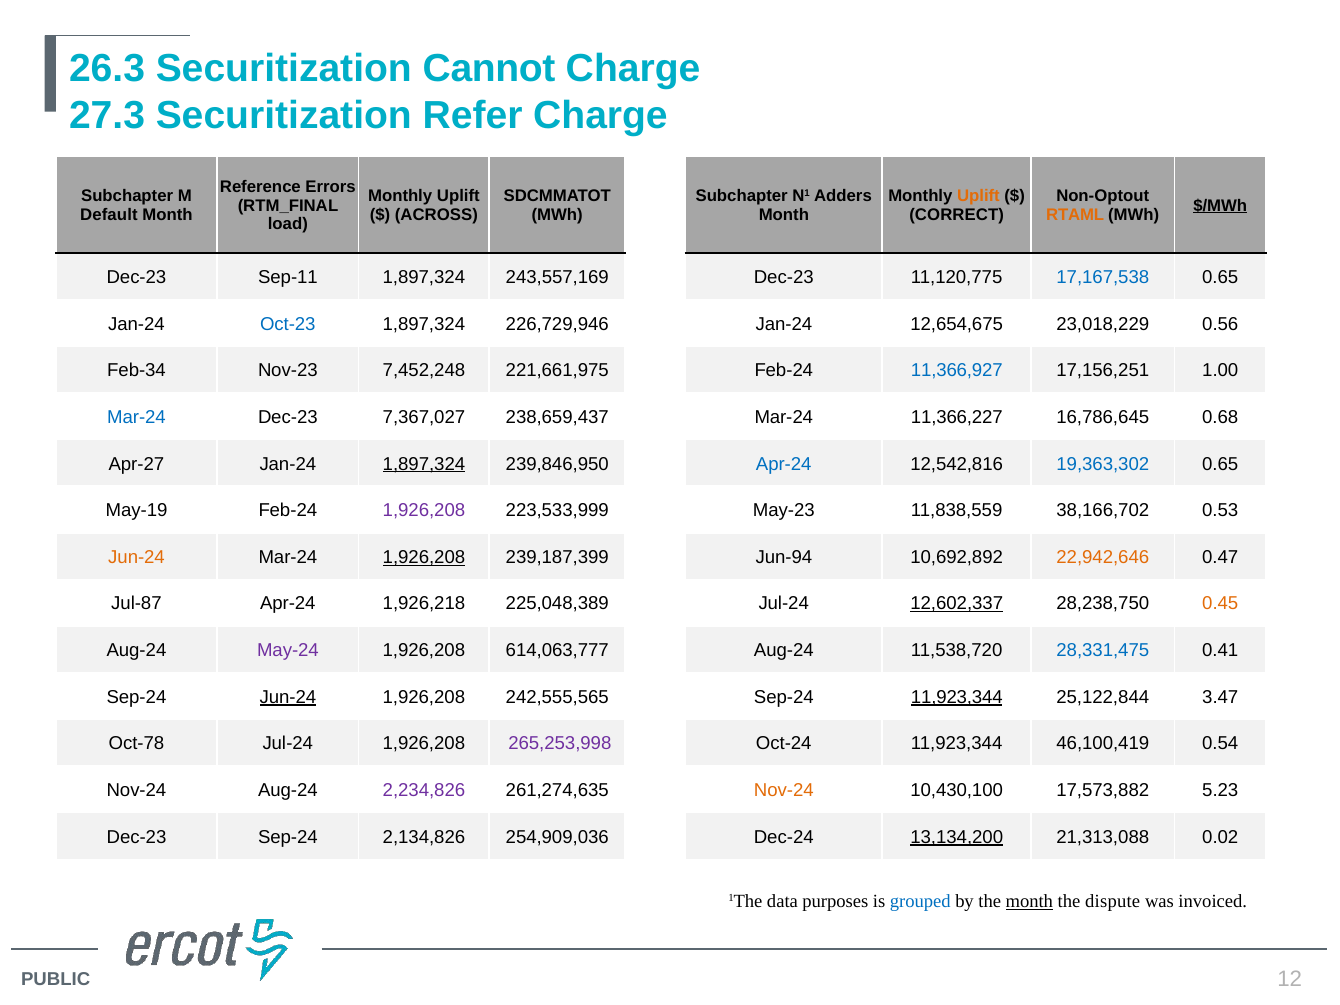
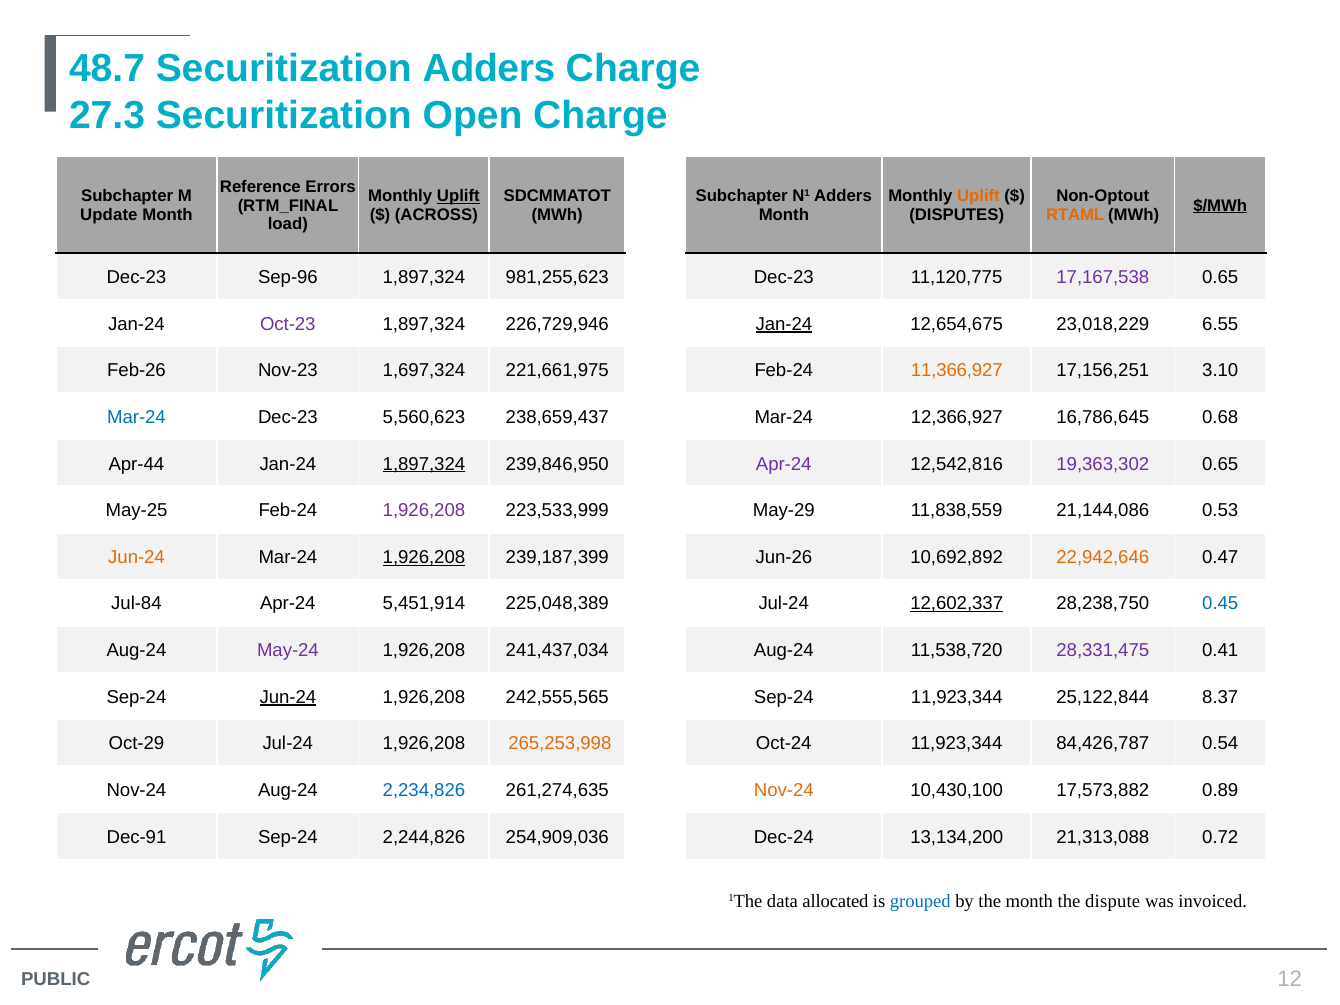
26.3: 26.3 -> 48.7
Securitization Cannot: Cannot -> Adders
Refer: Refer -> Open
Uplift at (458, 196) underline: none -> present
Default: Default -> Update
CORRECT: CORRECT -> DISPUTES
Sep-11: Sep-11 -> Sep-96
243,557,169: 243,557,169 -> 981,255,623
17,167,538 colour: blue -> purple
Oct-23 colour: blue -> purple
Jan-24 at (784, 324) underline: none -> present
0.56: 0.56 -> 6.55
Feb-34: Feb-34 -> Feb-26
7,452,248: 7,452,248 -> 1,697,324
11,366,927 colour: blue -> orange
1.00: 1.00 -> 3.10
7,367,027: 7,367,027 -> 5,560,623
11,366,227: 11,366,227 -> 12,366,927
Apr-27: Apr-27 -> Apr-44
Apr-24 at (784, 464) colour: blue -> purple
19,363,302 colour: blue -> purple
May-19: May-19 -> May-25
May-23: May-23 -> May-29
38,166,702: 38,166,702 -> 21,144,086
Jun-94: Jun-94 -> Jun-26
Jul-87: Jul-87 -> Jul-84
1,926,218: 1,926,218 -> 5,451,914
0.45 colour: orange -> blue
614,063,777: 614,063,777 -> 241,437,034
28,331,475 colour: blue -> purple
11,923,344 at (957, 697) underline: present -> none
3.47: 3.47 -> 8.37
Oct-78: Oct-78 -> Oct-29
265,253,998 colour: purple -> orange
46,100,419: 46,100,419 -> 84,426,787
2,234,826 colour: purple -> blue
5.23: 5.23 -> 0.89
Dec-23 at (137, 837): Dec-23 -> Dec-91
2,134,826: 2,134,826 -> 2,244,826
13,134,200 underline: present -> none
0.02: 0.02 -> 0.72
purposes: purposes -> allocated
month at (1029, 901) underline: present -> none
